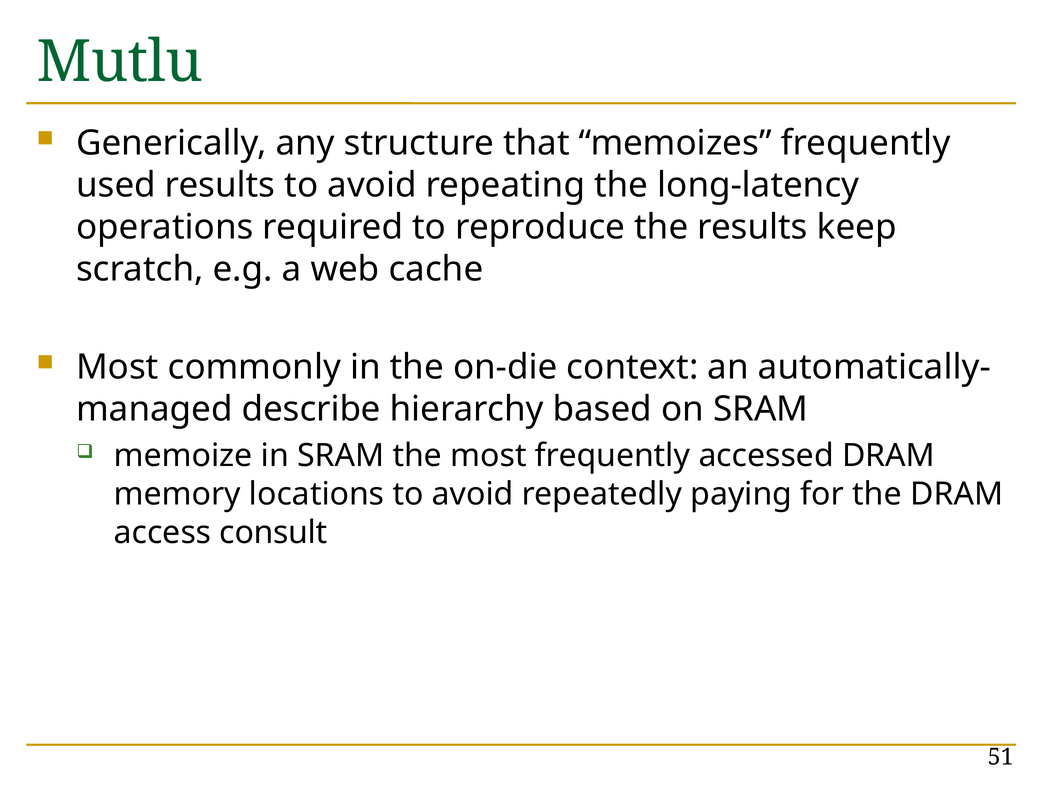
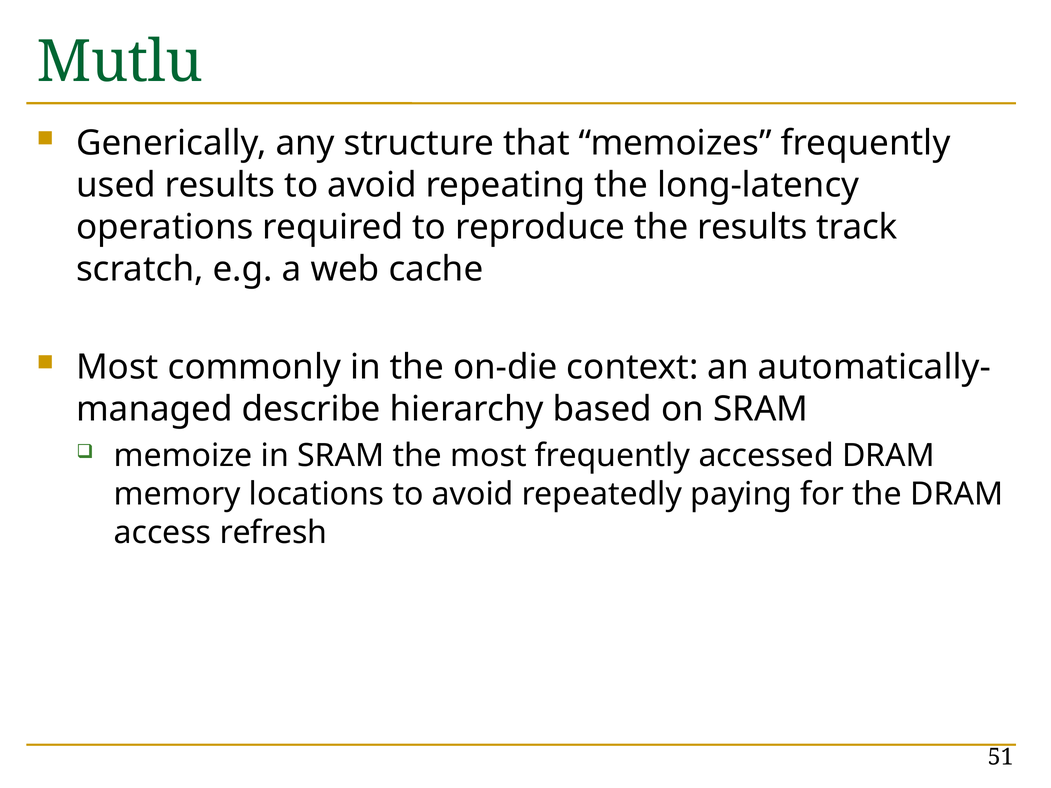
keep: keep -> track
consult: consult -> refresh
